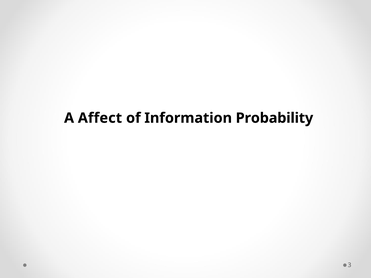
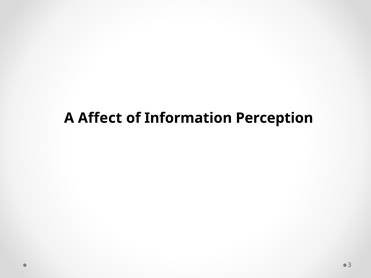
Probability: Probability -> Perception
